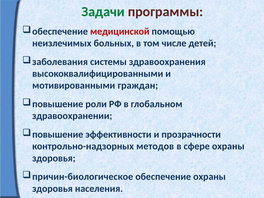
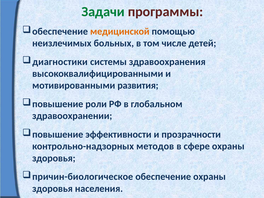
медицинской colour: red -> orange
заболевания: заболевания -> диагностики
граждан: граждан -> развития
